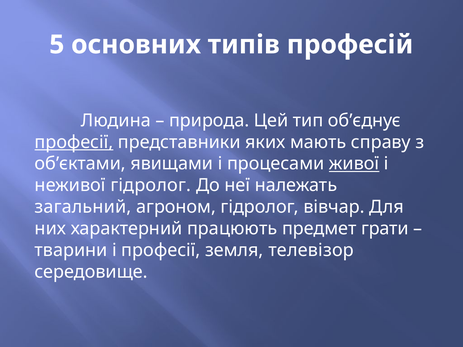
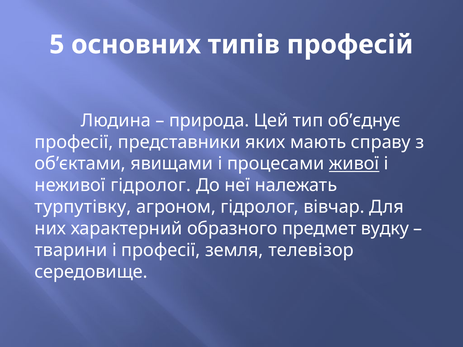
професії at (74, 142) underline: present -> none
загальний: загальний -> турпутівку
працюють: працюють -> образного
грати: грати -> вудку
